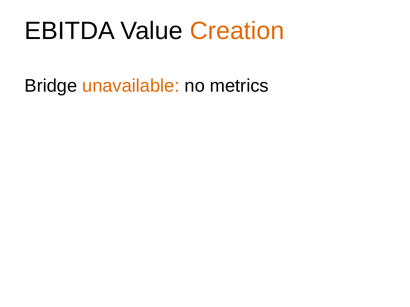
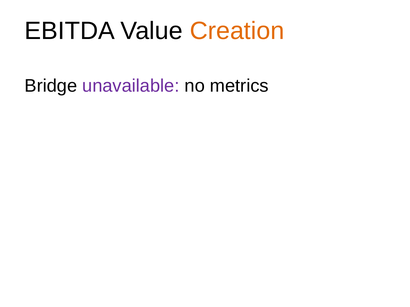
unavailable colour: orange -> purple
